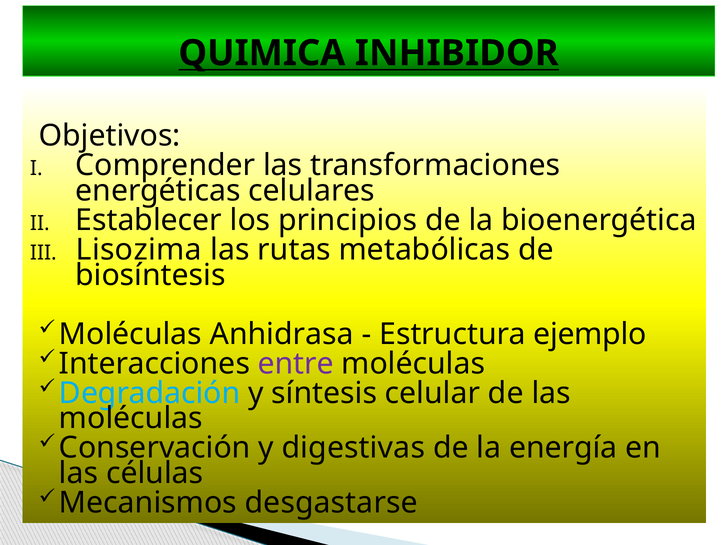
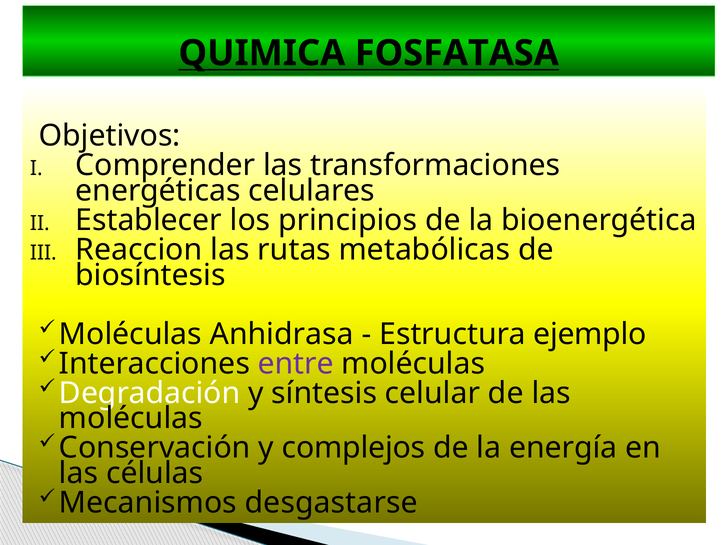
INHIBIDOR: INHIBIDOR -> FOSFATASA
Lisozima: Lisozima -> Reaccion
Degradación colour: light blue -> white
digestivas: digestivas -> complejos
